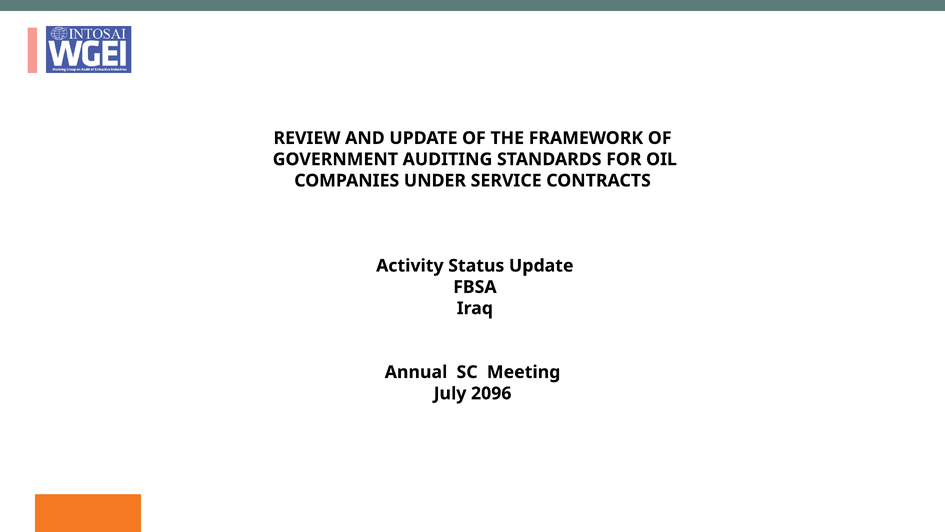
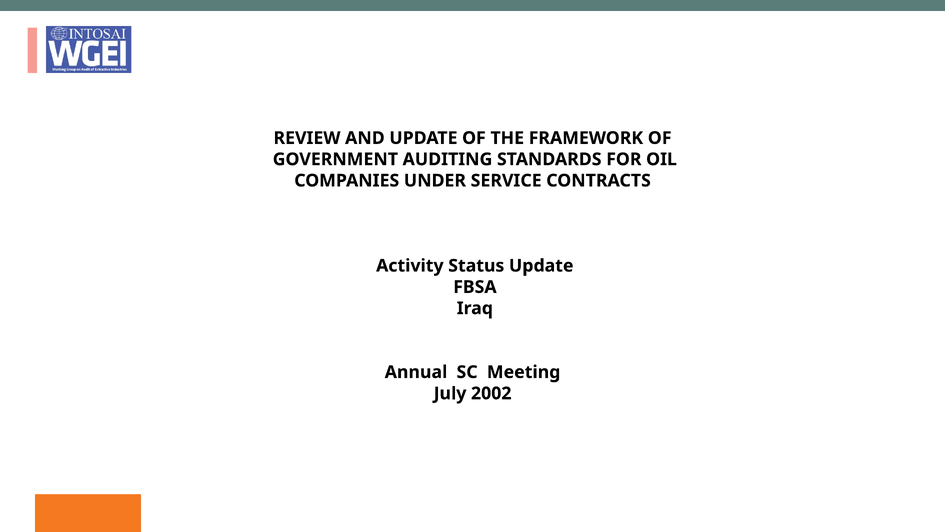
2096: 2096 -> 2002
